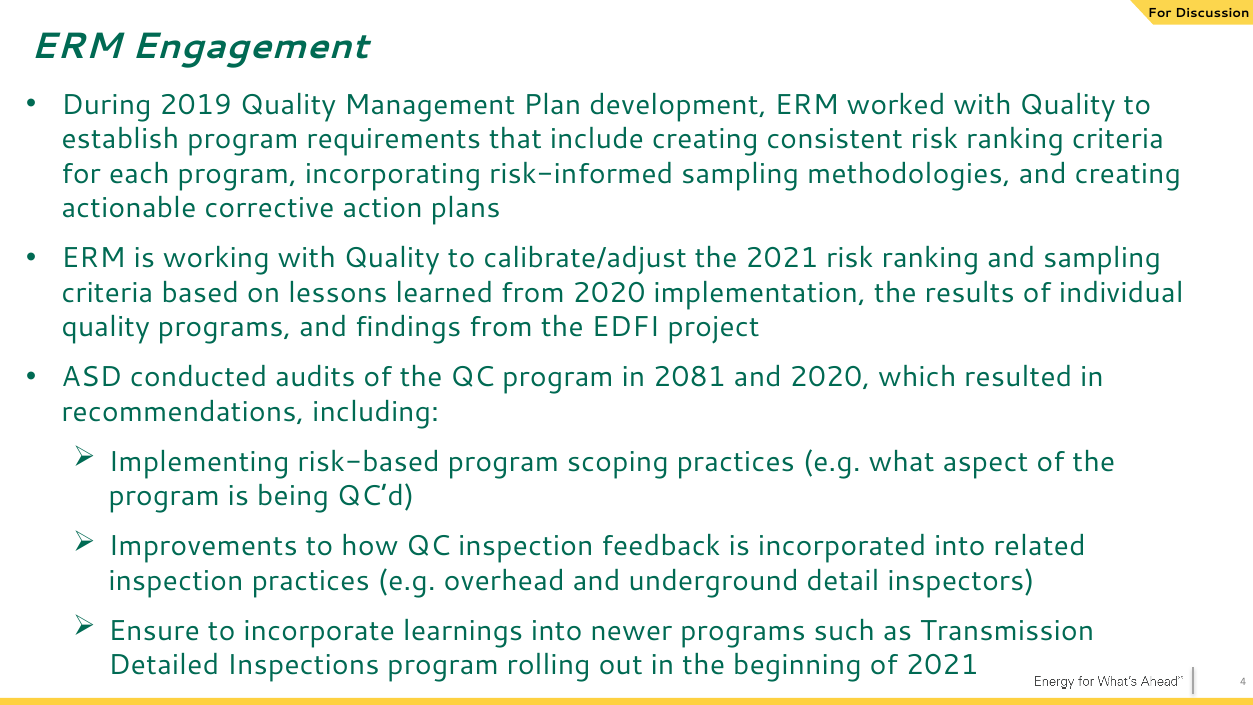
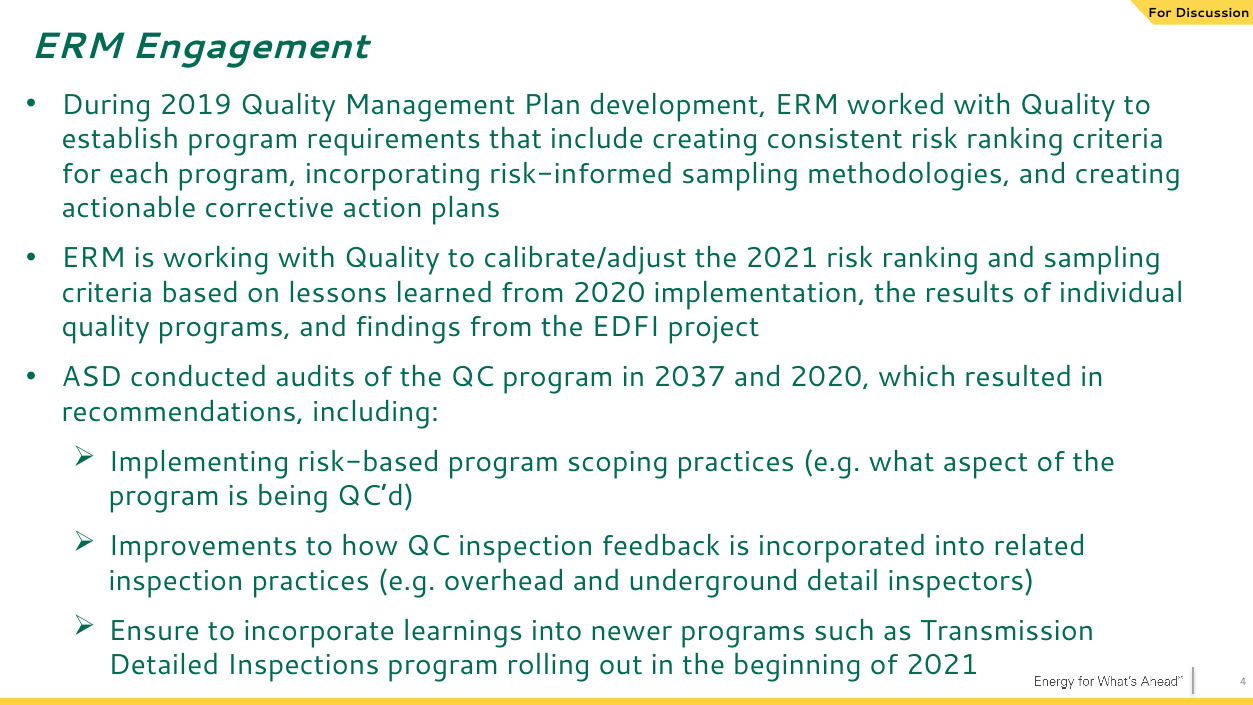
2081: 2081 -> 2037
